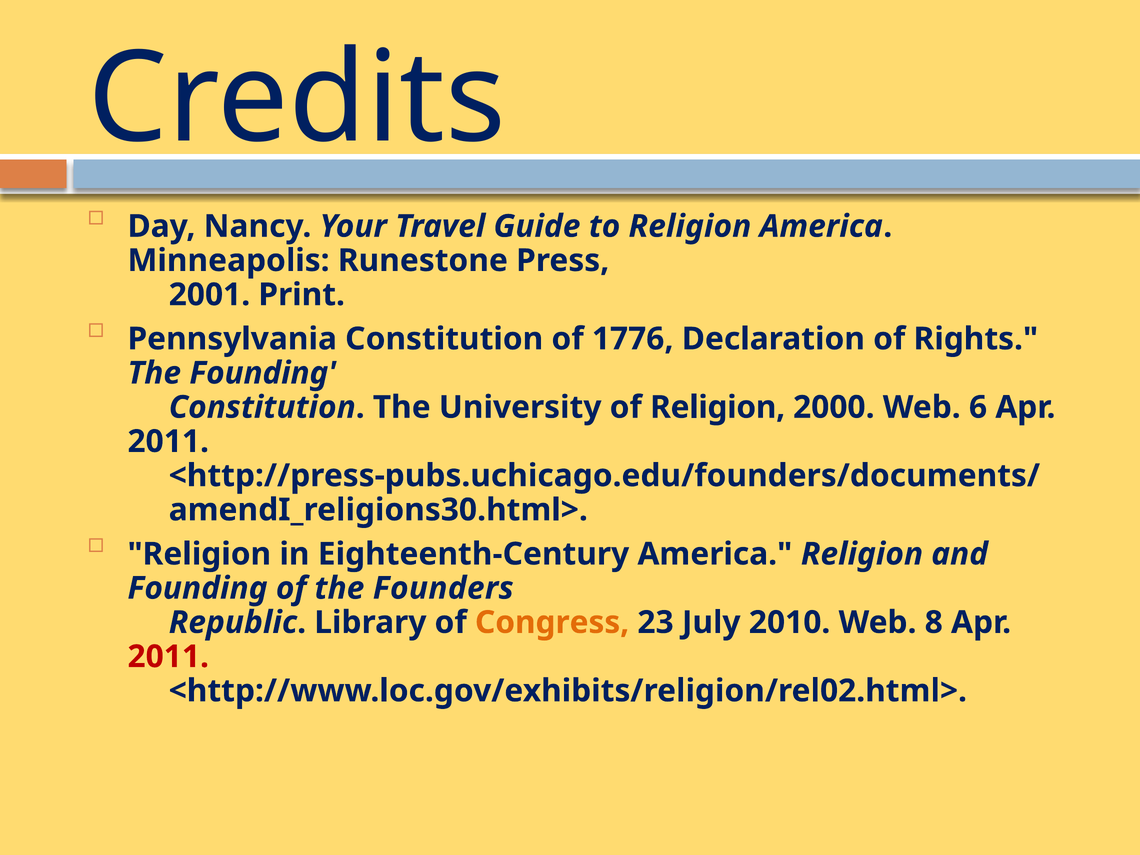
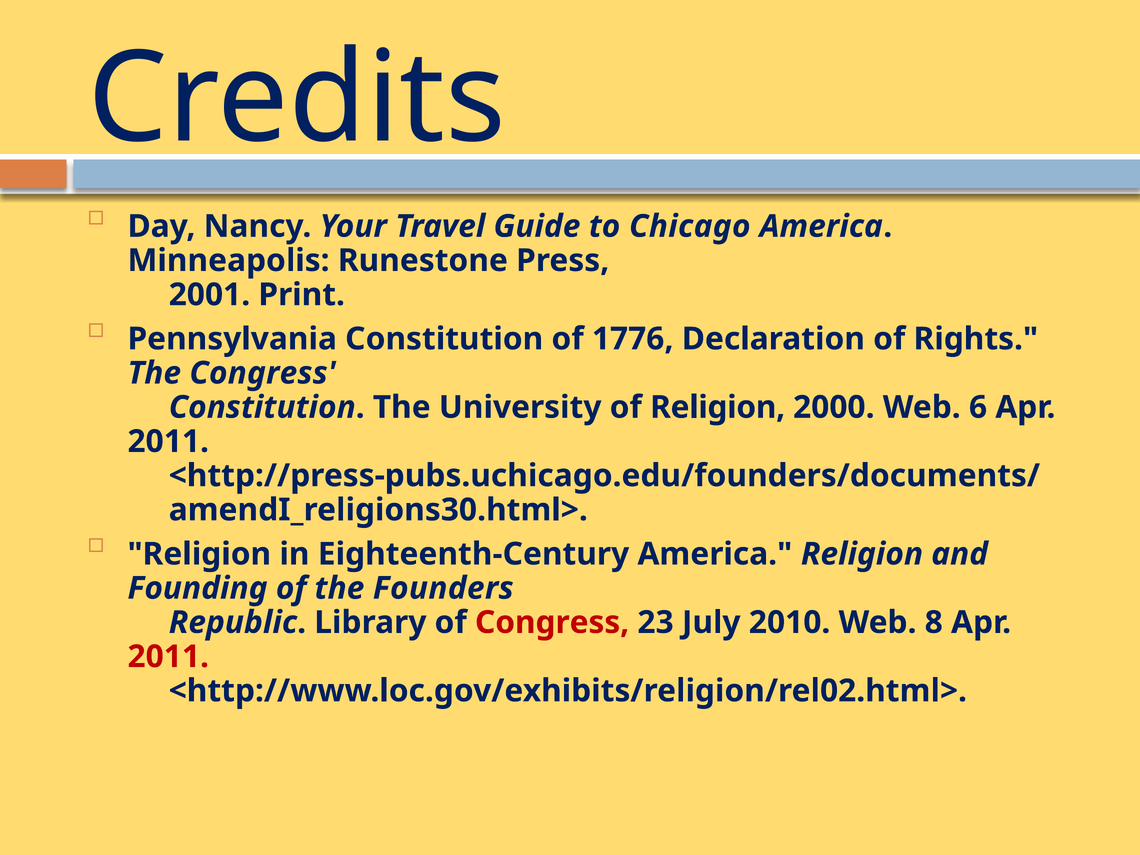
to Religion: Religion -> Chicago
The Founding: Founding -> Congress
Congress at (552, 622) colour: orange -> red
